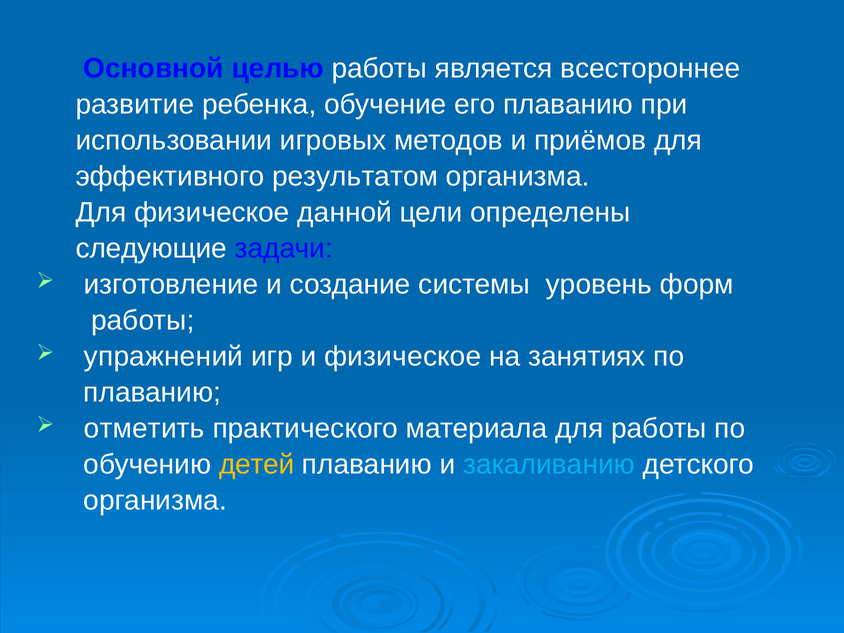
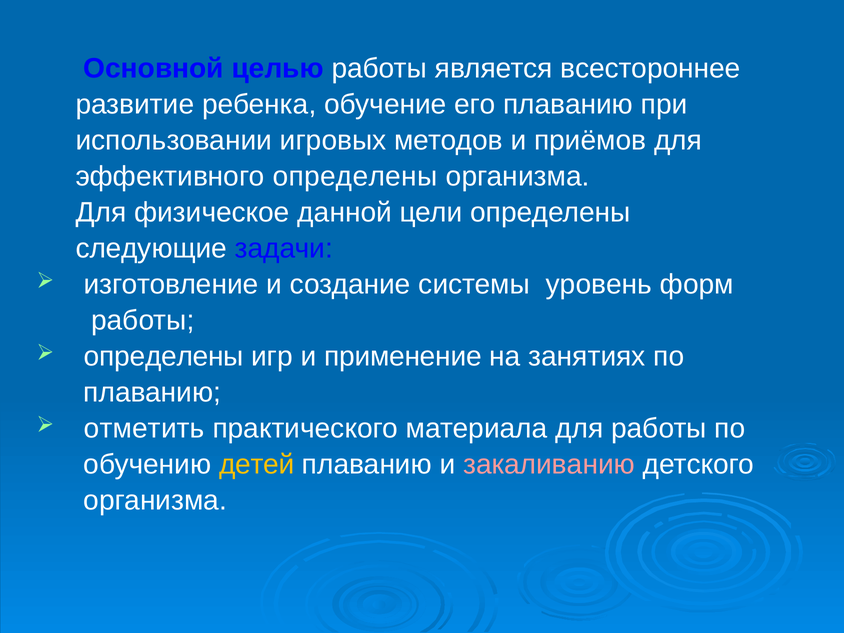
эффективного результатом: результатом -> определены
упражнений at (164, 356): упражнений -> определены
и физическое: физическое -> применение
закаливанию colour: light blue -> pink
